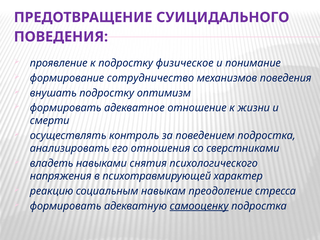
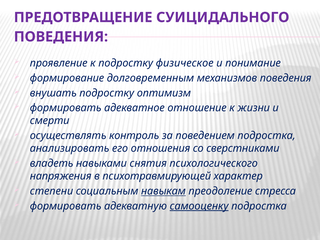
сотрудничество: сотрудничество -> долговременным
реакцию: реакцию -> степени
навыкам underline: none -> present
